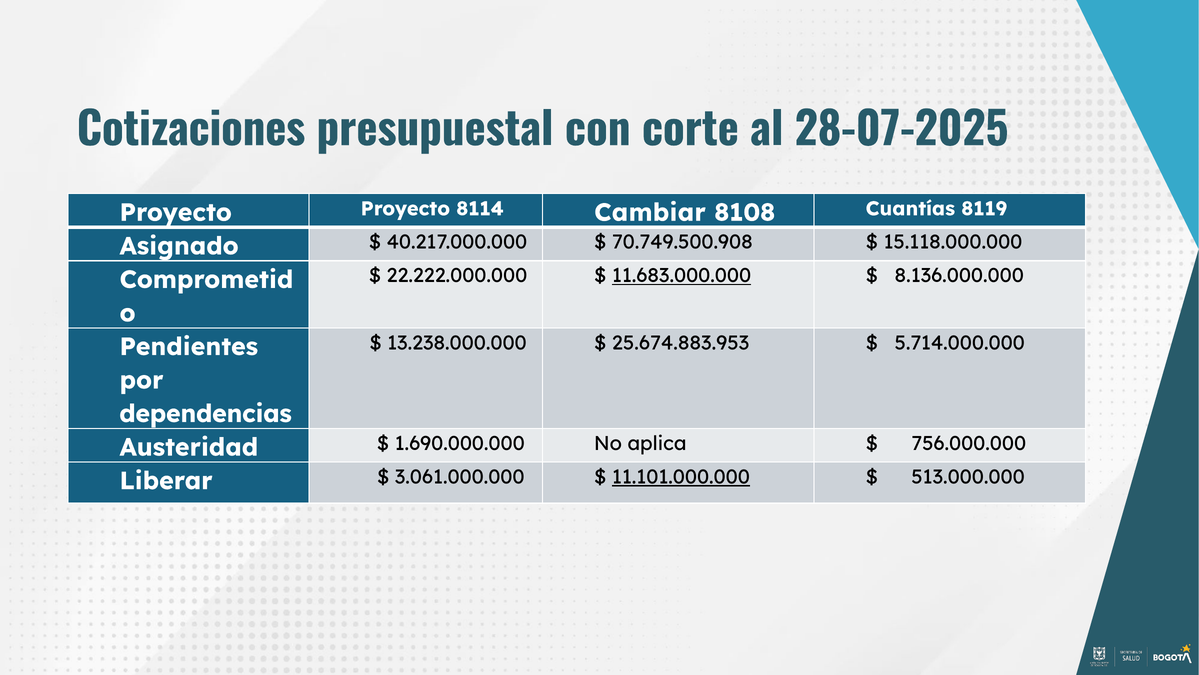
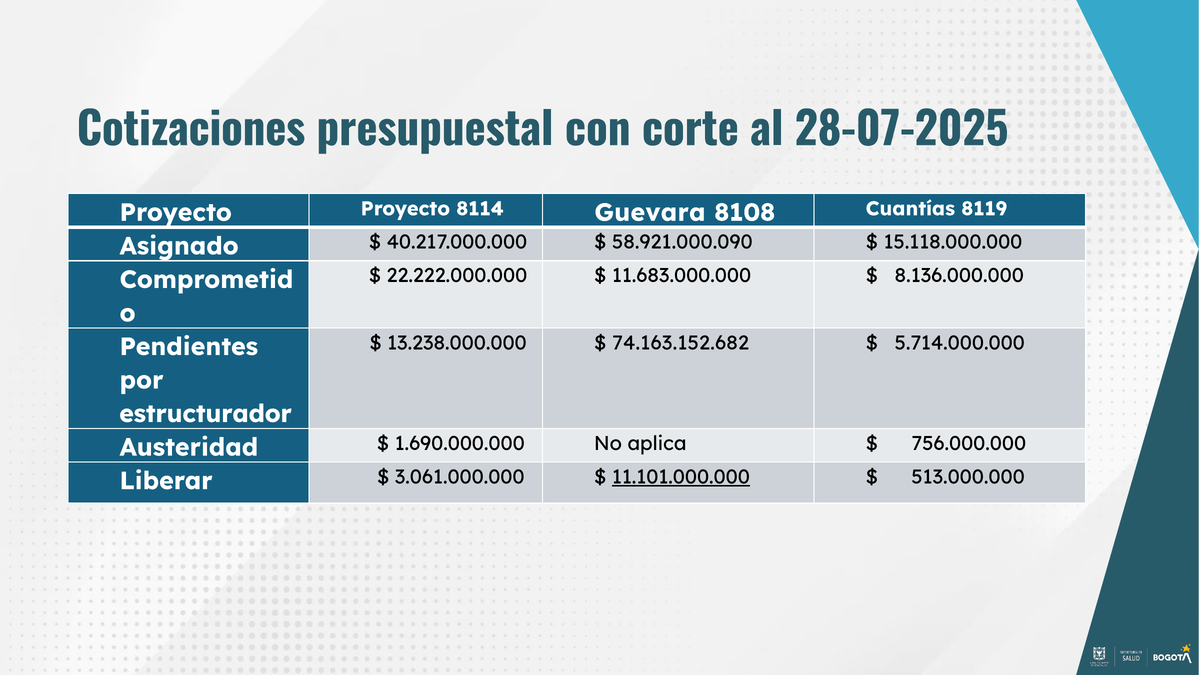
Cambiar: Cambiar -> Guevara
70.749.500.908: 70.749.500.908 -> 58.921.000.090
11.683.000.000 underline: present -> none
25.674.883.953: 25.674.883.953 -> 74.163.152.682
dependencias: dependencias -> estructurador
